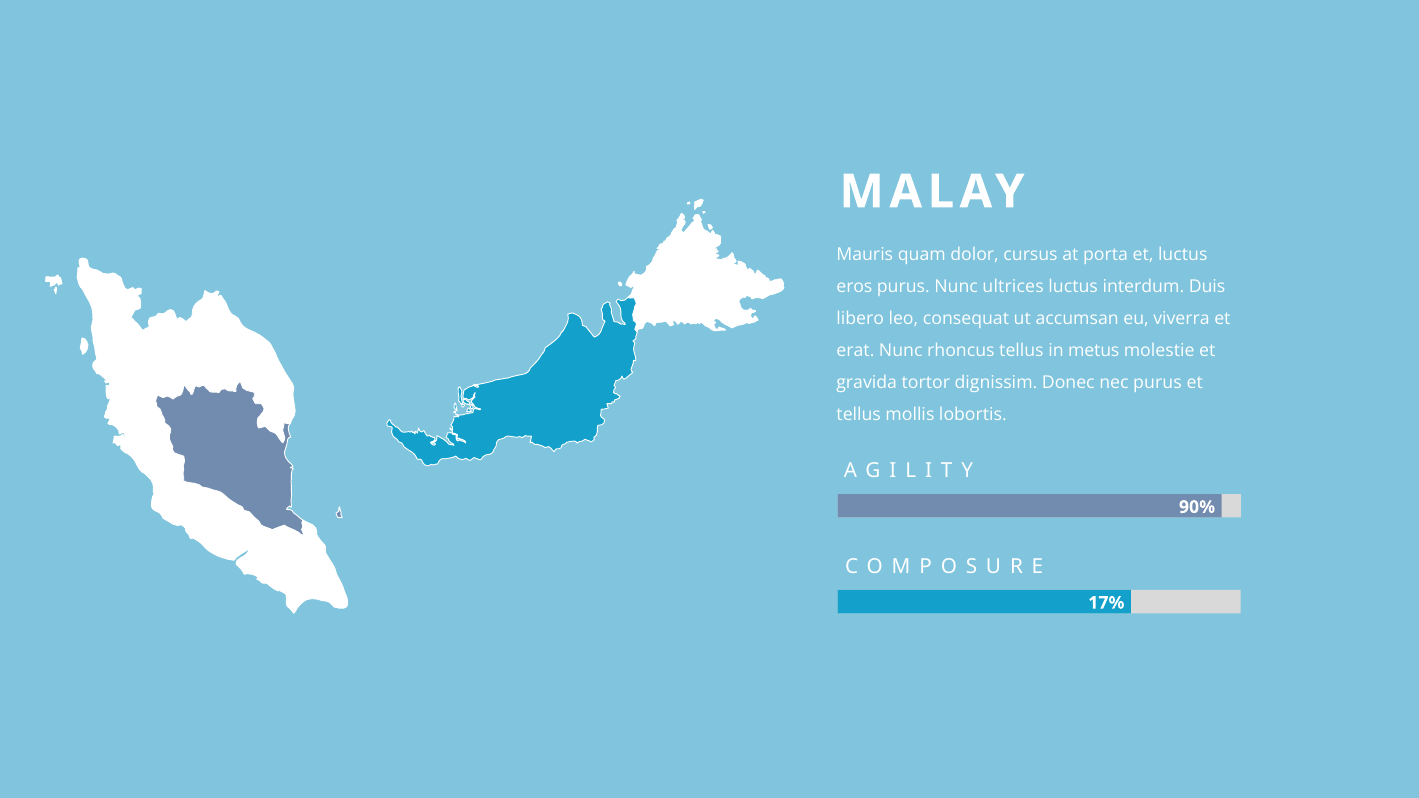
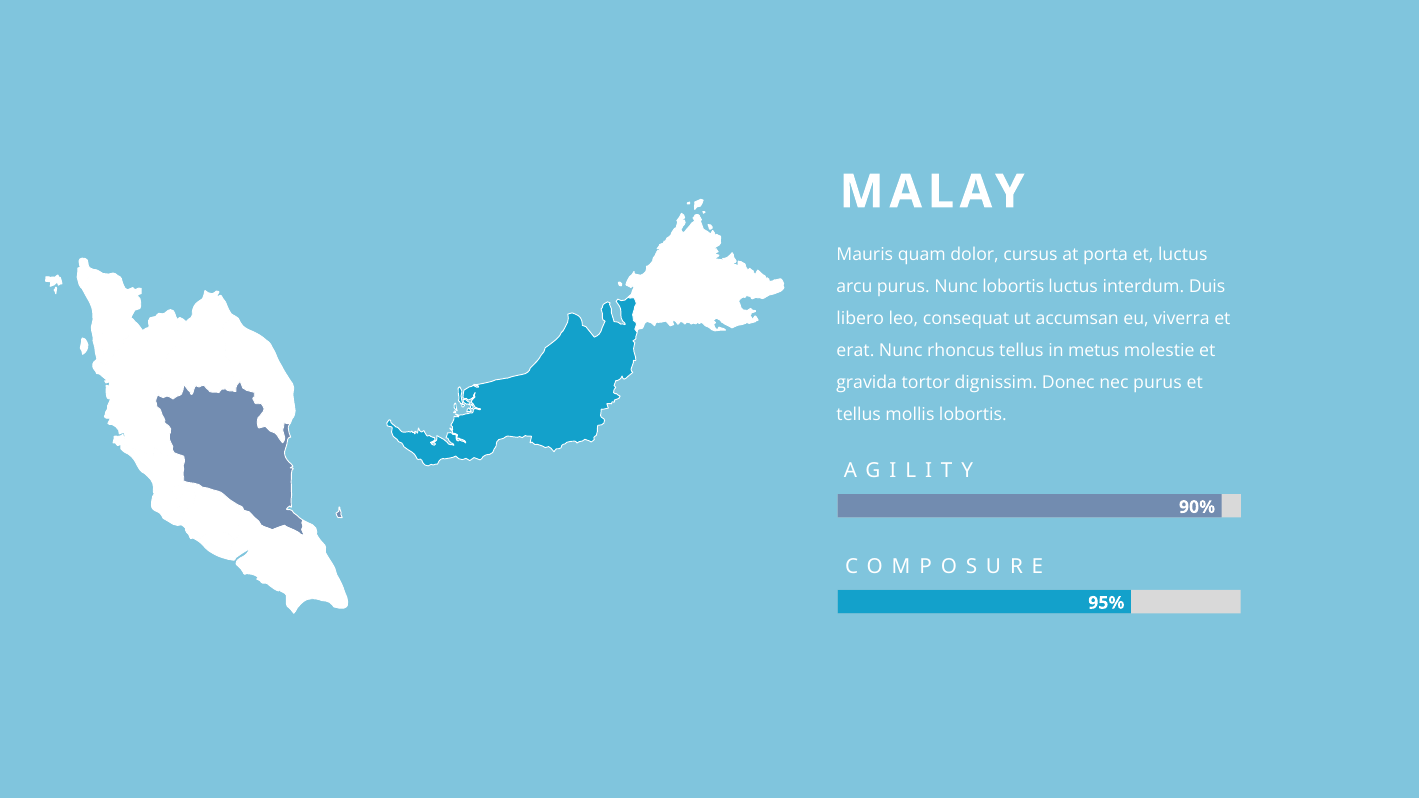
eros: eros -> arcu
Nunc ultrices: ultrices -> lobortis
17%: 17% -> 95%
